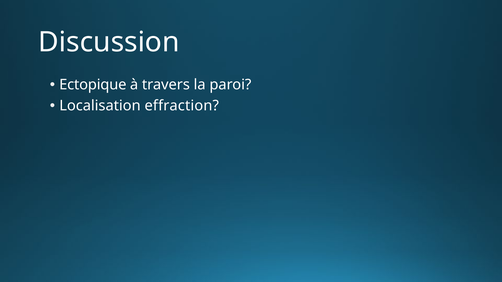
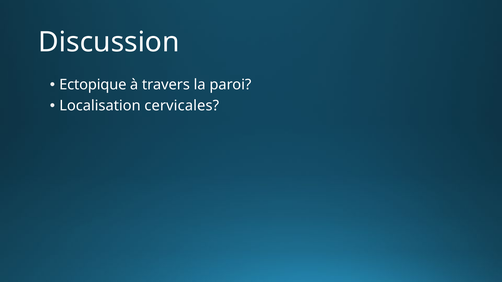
effraction: effraction -> cervicales
